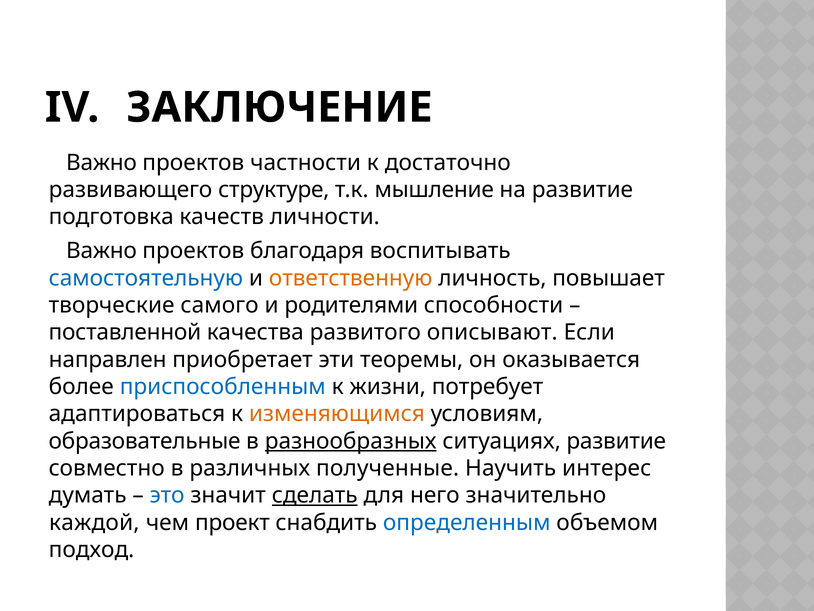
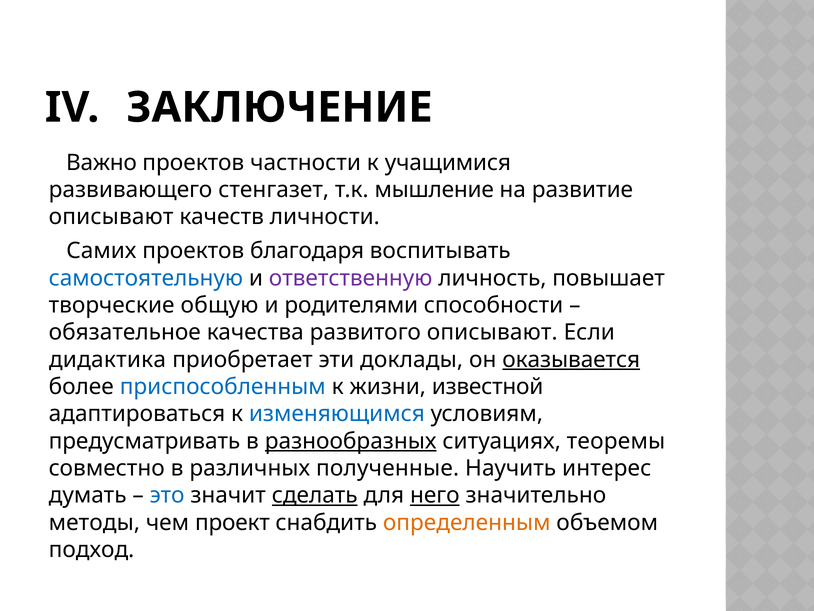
достаточно: достаточно -> учащимися
структуре: структуре -> стенгазет
подготовка at (111, 217): подготовка -> описывают
Важно at (101, 251): Важно -> Самих
ответственную colour: orange -> purple
самого: самого -> общую
поставленной: поставленной -> обязательное
направлен: направлен -> дидактика
теоремы: теоремы -> доклады
оказывается underline: none -> present
потребует: потребует -> известной
изменяющимся colour: orange -> blue
образовательные: образовательные -> предусматривать
ситуациях развитие: развитие -> теоремы
него underline: none -> present
каждой: каждой -> методы
определенным colour: blue -> orange
